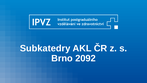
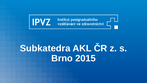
Subkatedry: Subkatedry -> Subkatedra
2092: 2092 -> 2015
